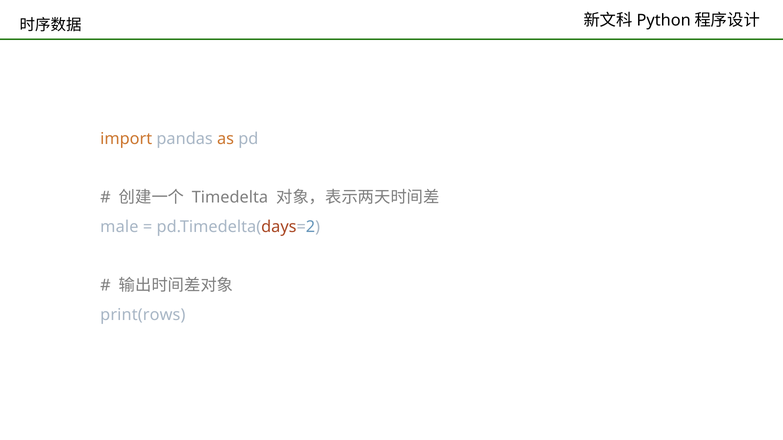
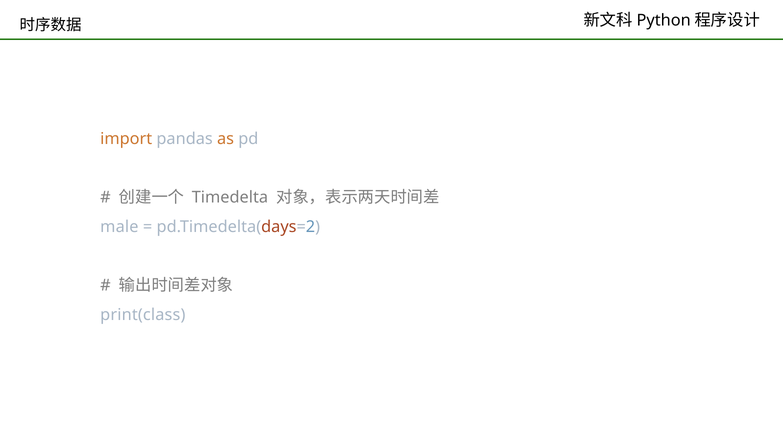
print(rows: print(rows -> print(class
